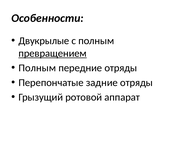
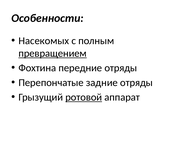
Двукрылые: Двукрылые -> Насекомых
Полным at (37, 68): Полным -> Фохтина
ротовой underline: none -> present
